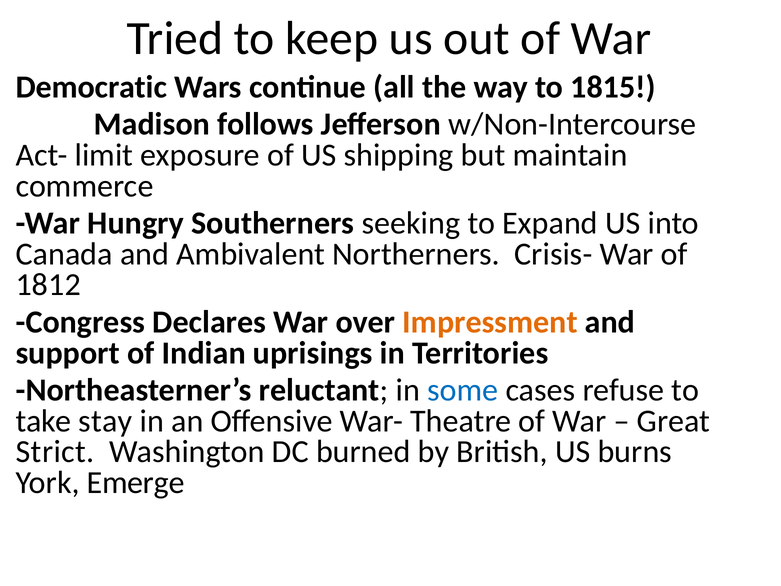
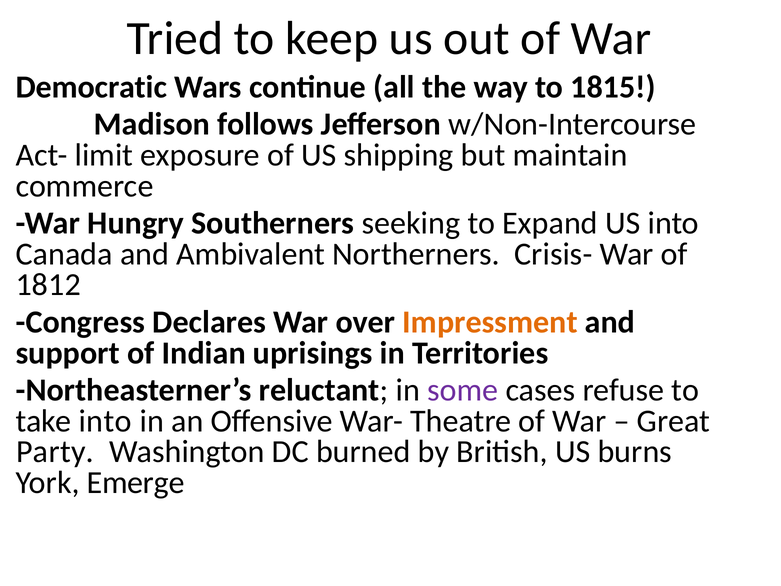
some colour: blue -> purple
take stay: stay -> into
Strict: Strict -> Party
